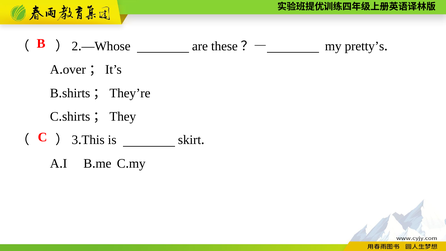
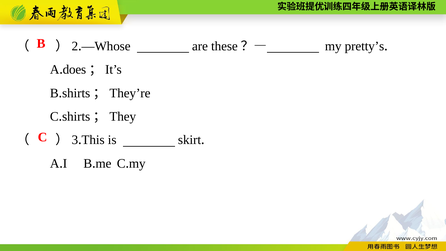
over: over -> does
